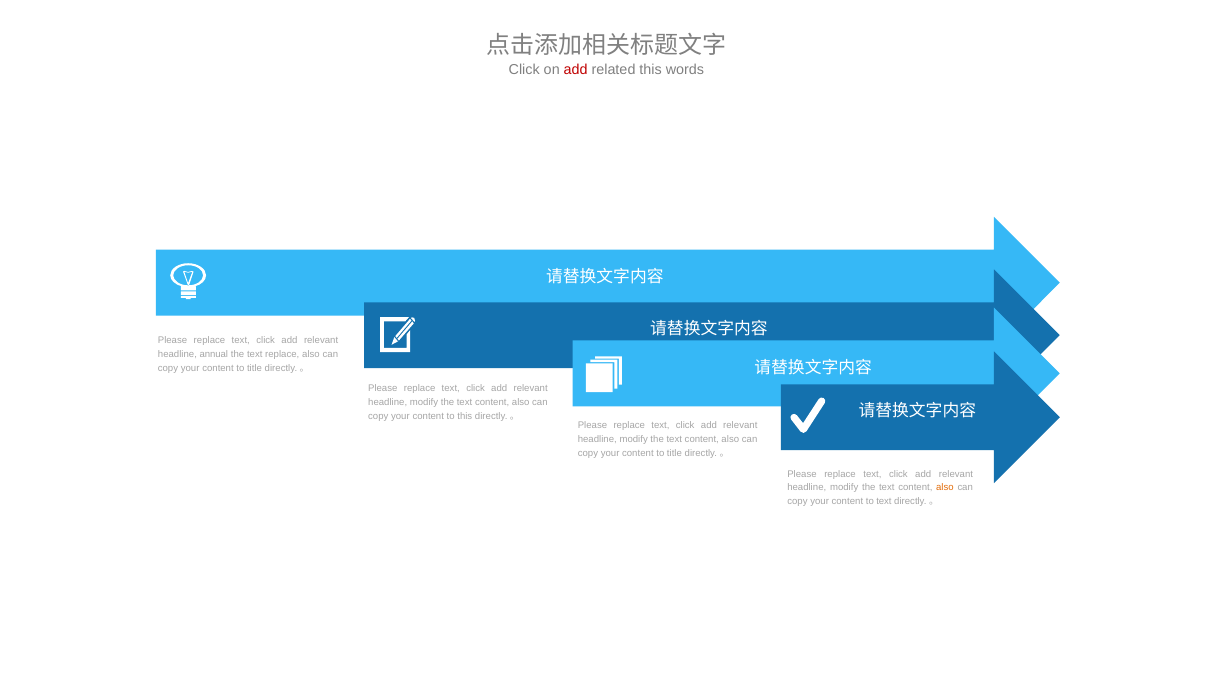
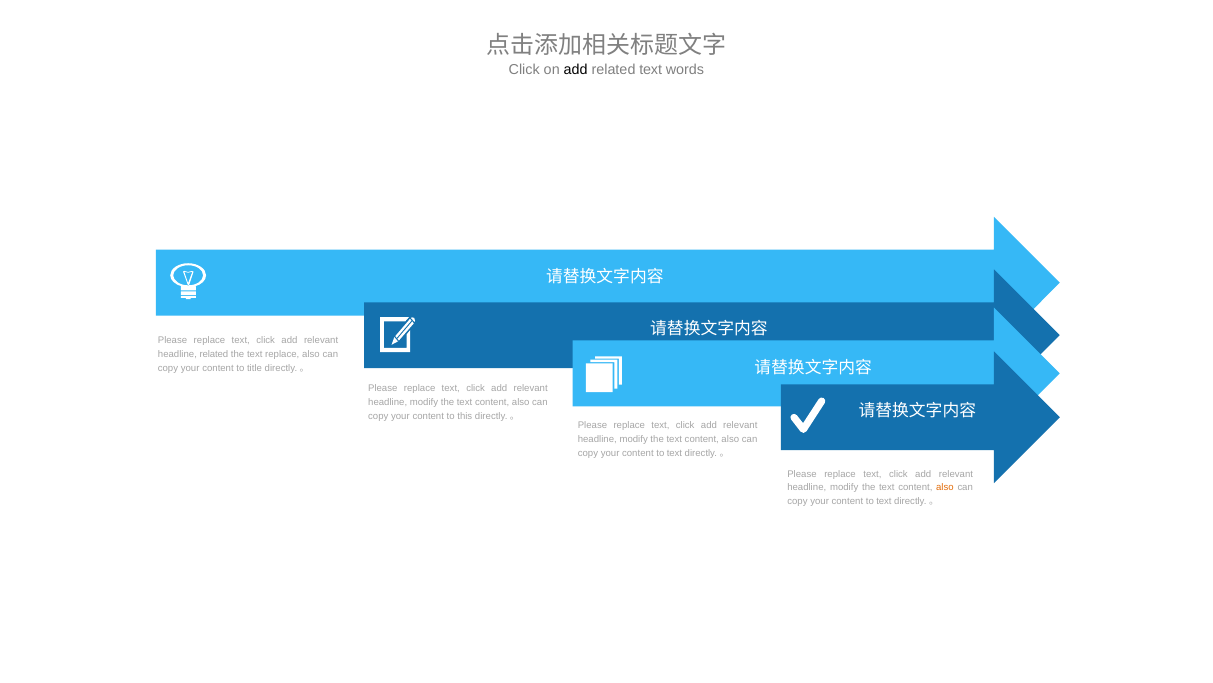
add at (576, 69) colour: red -> black
related this: this -> text
headline annual: annual -> related
title at (674, 453): title -> text
